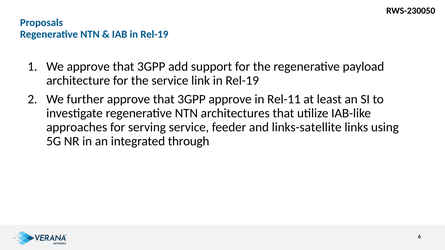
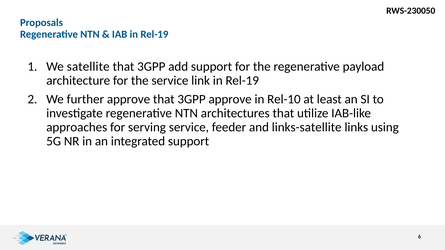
We approve: approve -> satellite
Rel-11: Rel-11 -> Rel-10
integrated through: through -> support
